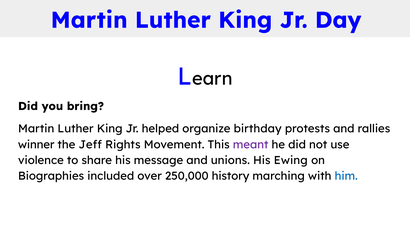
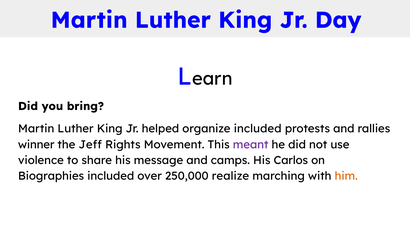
organize birthday: birthday -> included
unions: unions -> camps
Ewing: Ewing -> Carlos
history: history -> realize
him colour: blue -> orange
